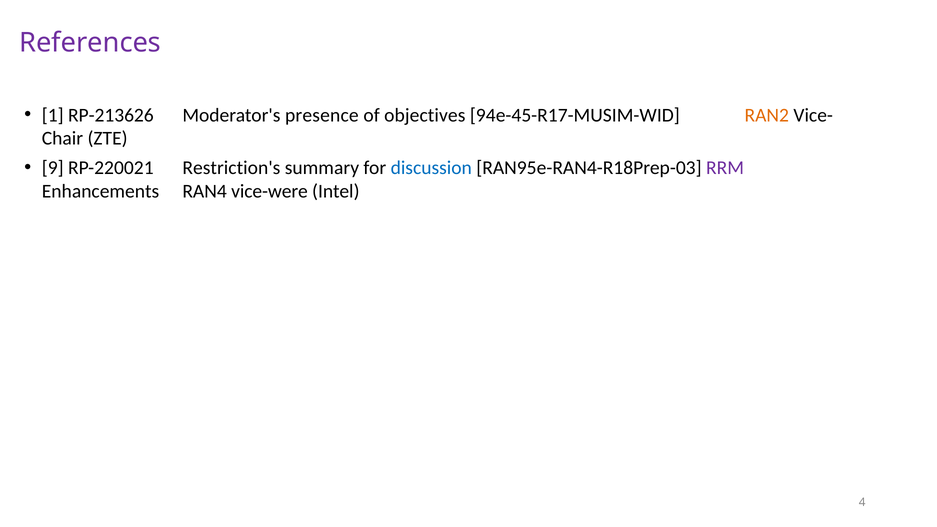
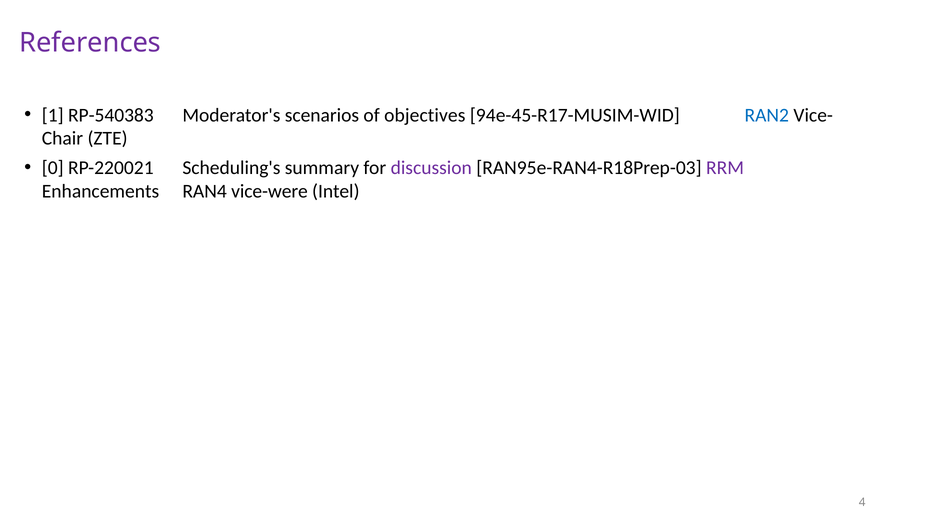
RP-213626: RP-213626 -> RP-540383
presence: presence -> scenarios
RAN2 colour: orange -> blue
9: 9 -> 0
Restriction's: Restriction's -> Scheduling's
discussion colour: blue -> purple
